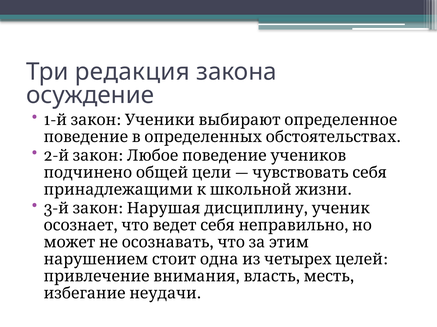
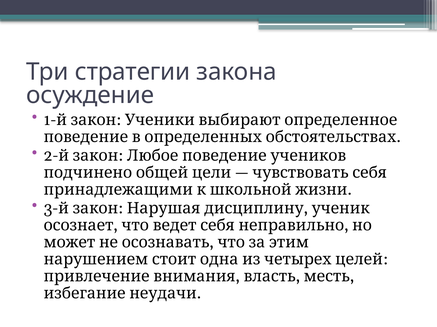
редакция: редакция -> стратегии
